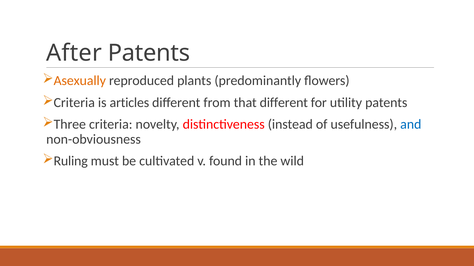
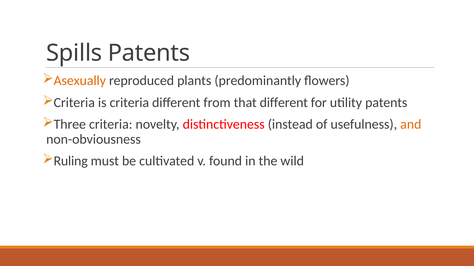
After: After -> Spills
is articles: articles -> criteria
and colour: blue -> orange
